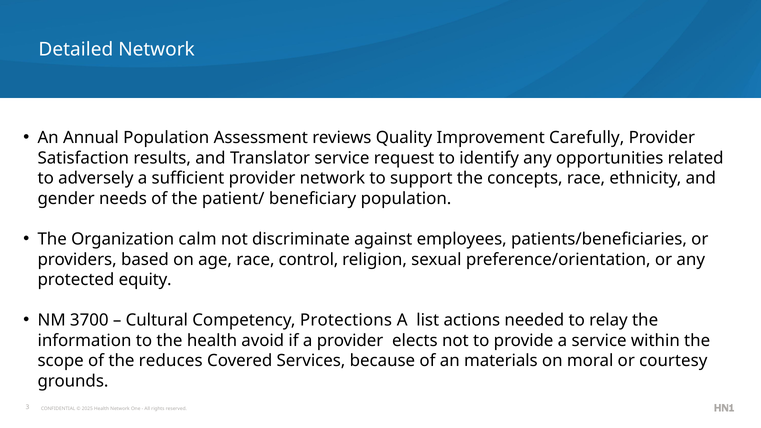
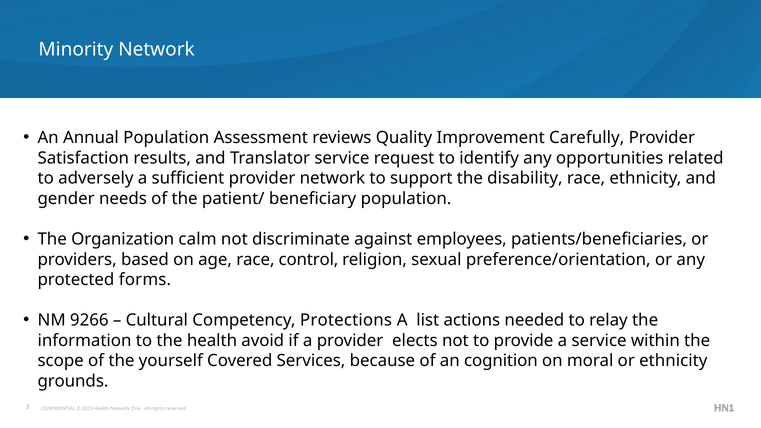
Detailed: Detailed -> Minority
concepts: concepts -> disability
equity: equity -> forms
3700: 3700 -> 9266
reduces: reduces -> yourself
materials: materials -> cognition
or courtesy: courtesy -> ethnicity
